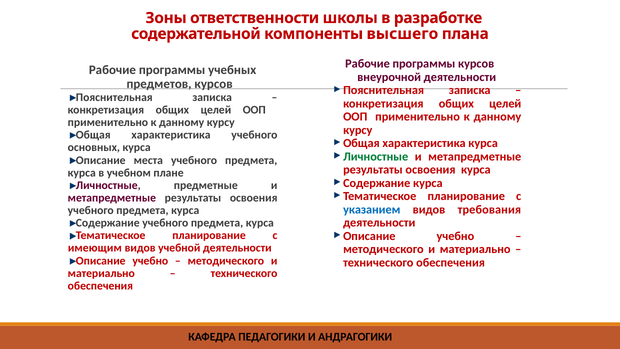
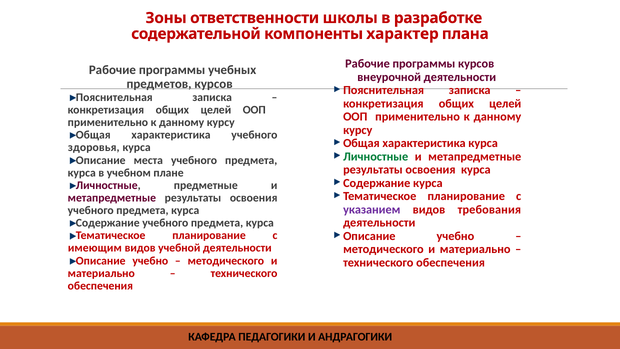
высшего: высшего -> характер
основных: основных -> здоровья
указанием colour: blue -> purple
